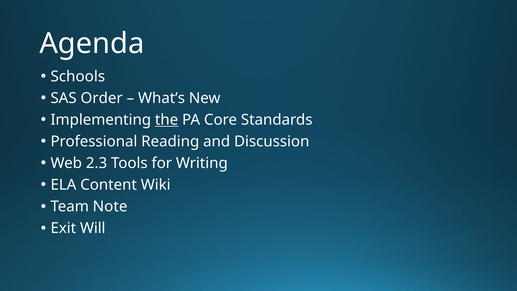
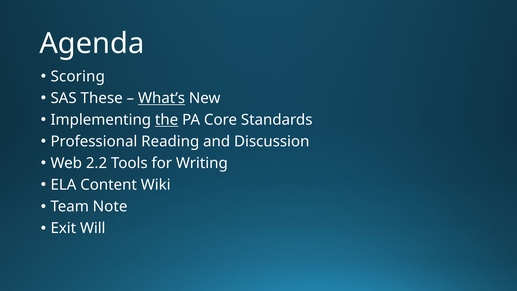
Schools: Schools -> Scoring
Order: Order -> These
What’s underline: none -> present
2.3: 2.3 -> 2.2
